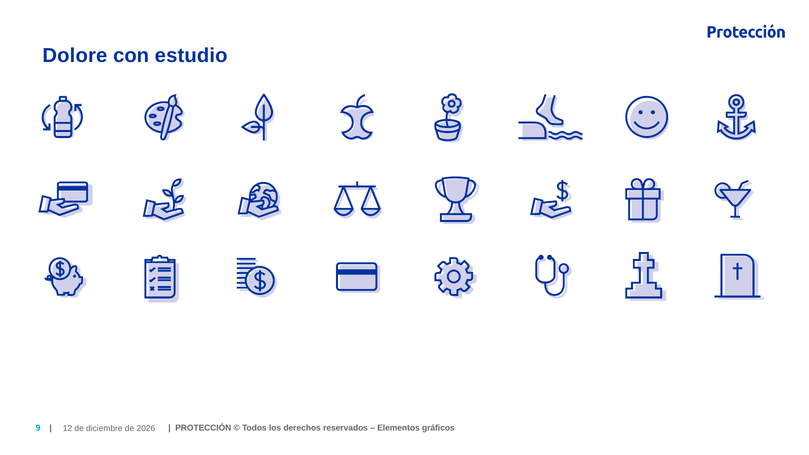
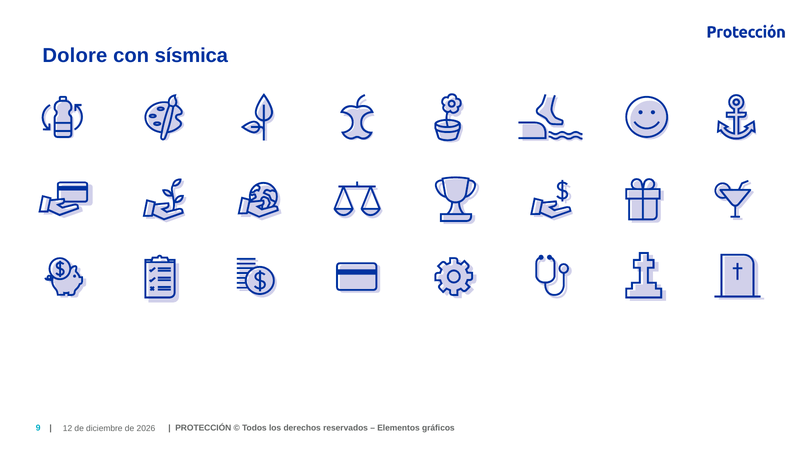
estudio: estudio -> sísmica
